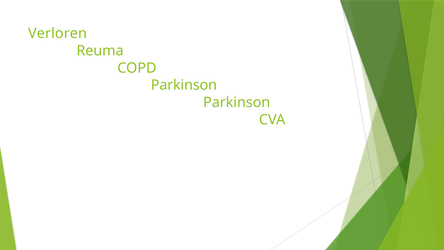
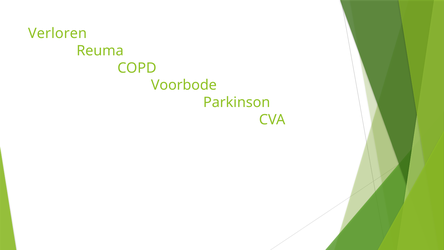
Parkinson at (184, 85): Parkinson -> Voorbode
